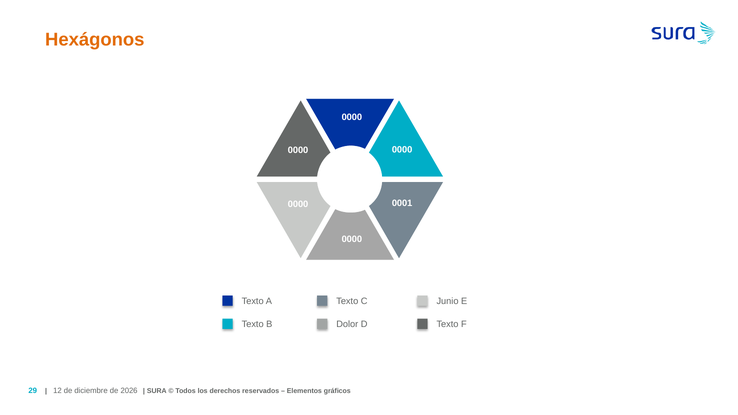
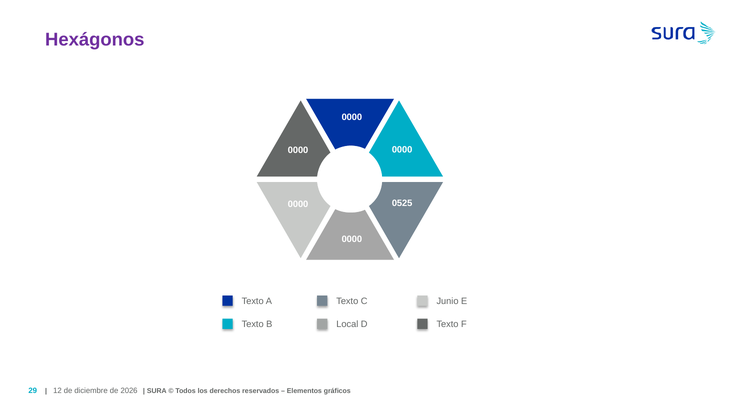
Hexágonos colour: orange -> purple
0001: 0001 -> 0525
Dolor: Dolor -> Local
